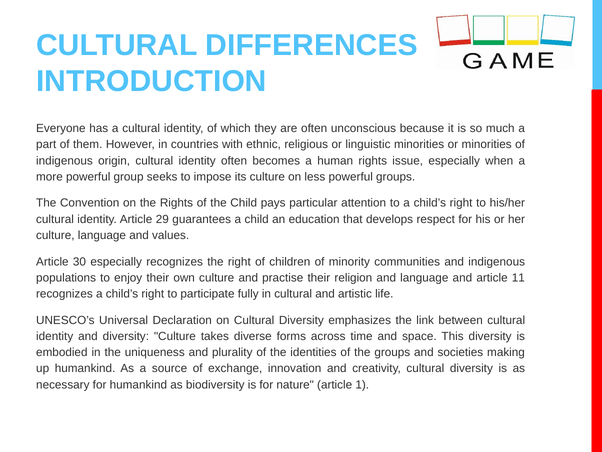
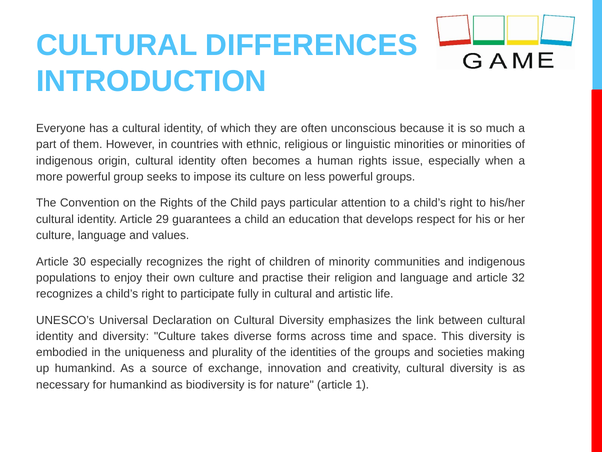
11: 11 -> 32
